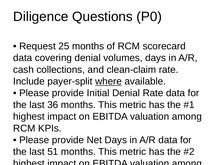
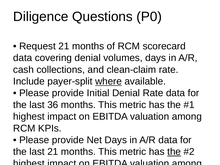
Request 25: 25 -> 21
last 51: 51 -> 21
the at (174, 152) underline: none -> present
